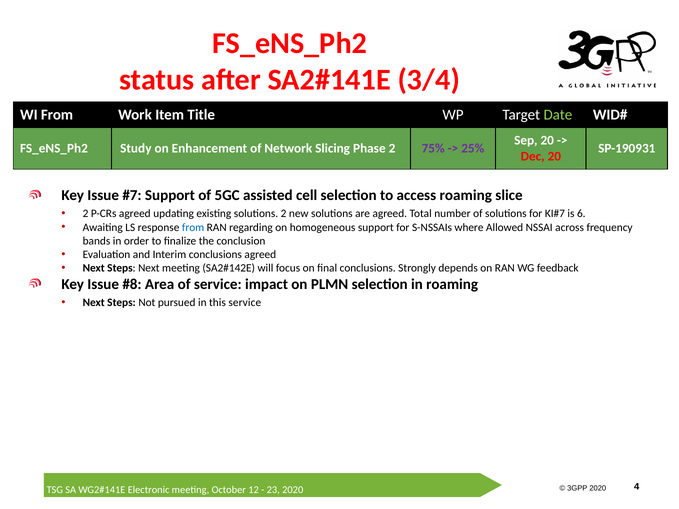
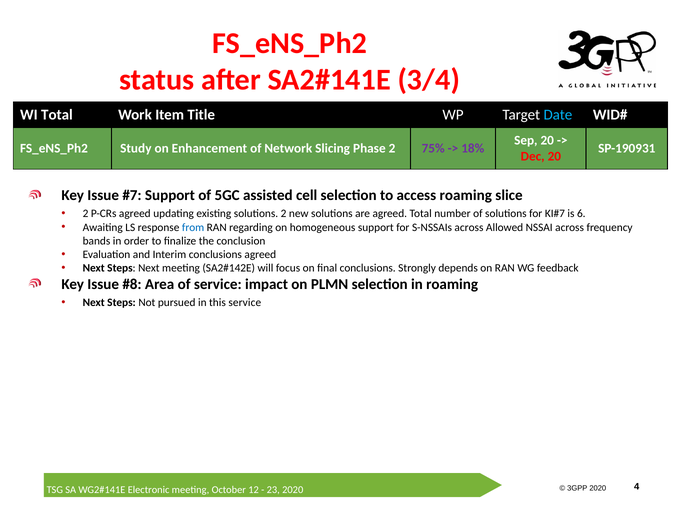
WI From: From -> Total
Date colour: light green -> light blue
25%: 25% -> 18%
S-NSSAIs where: where -> across
